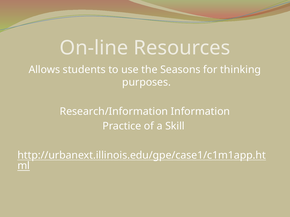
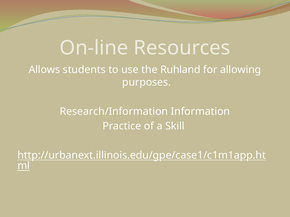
Seasons: Seasons -> Ruhland
thinking: thinking -> allowing
